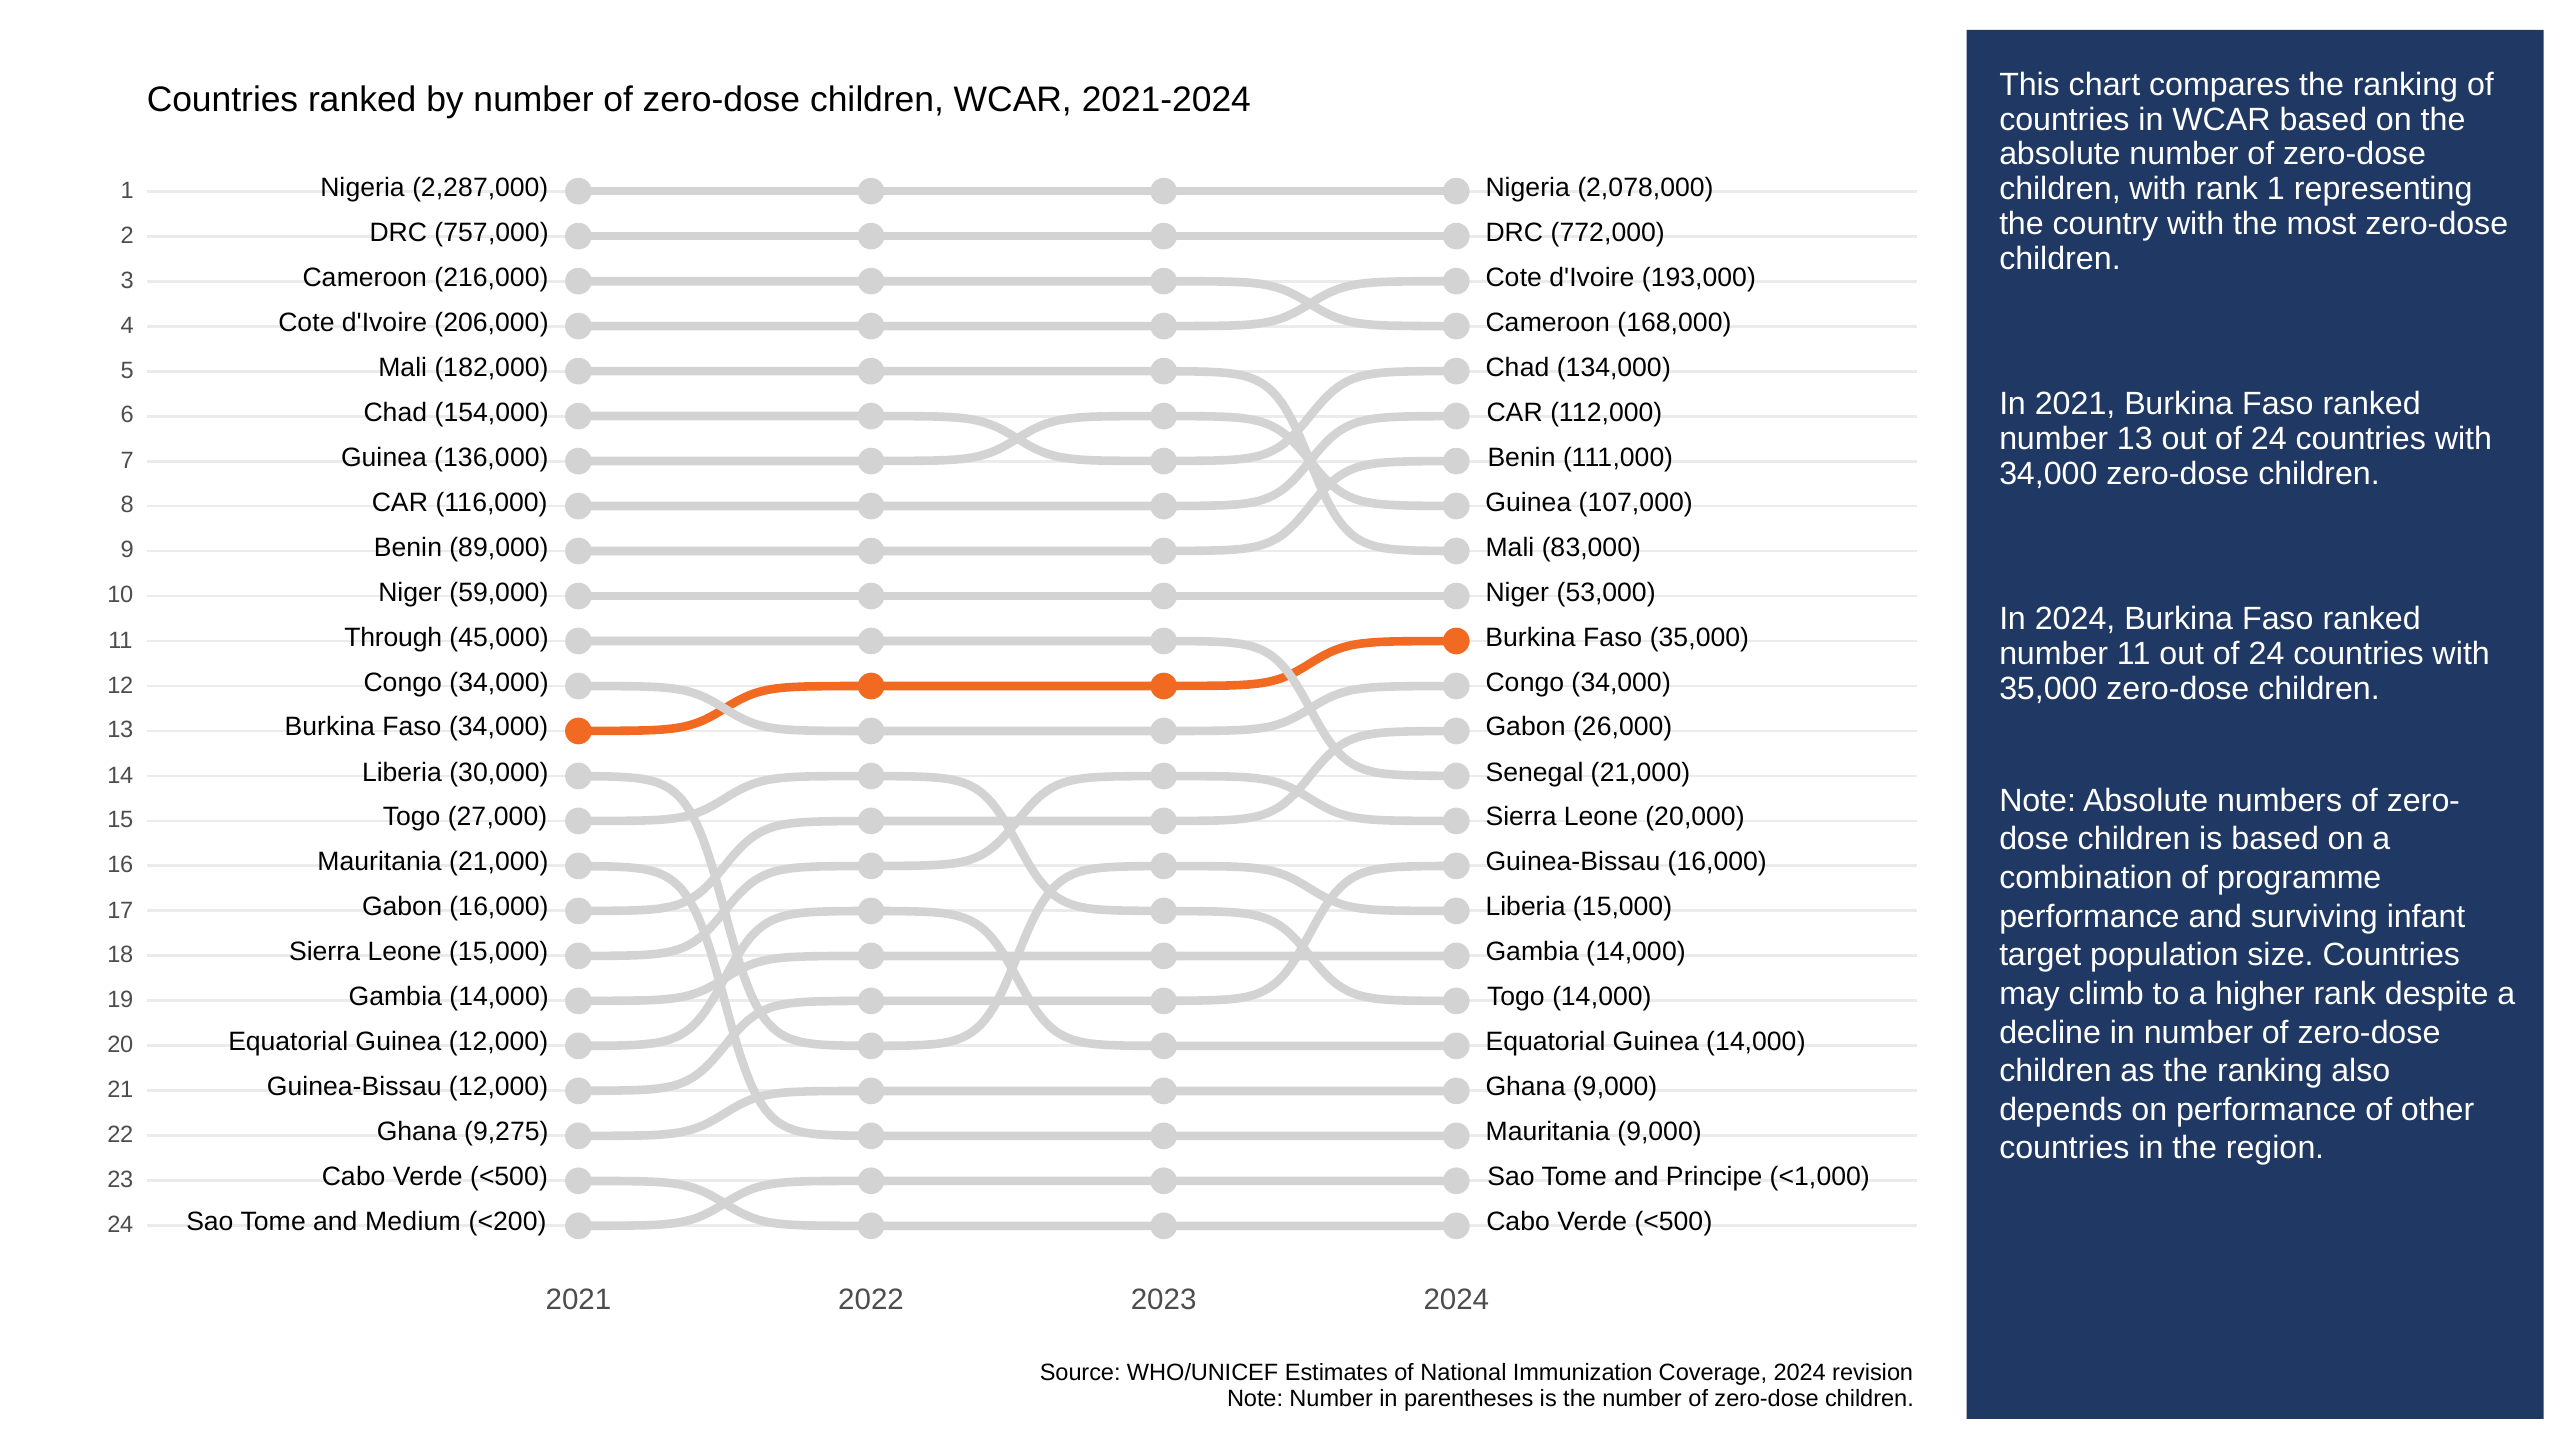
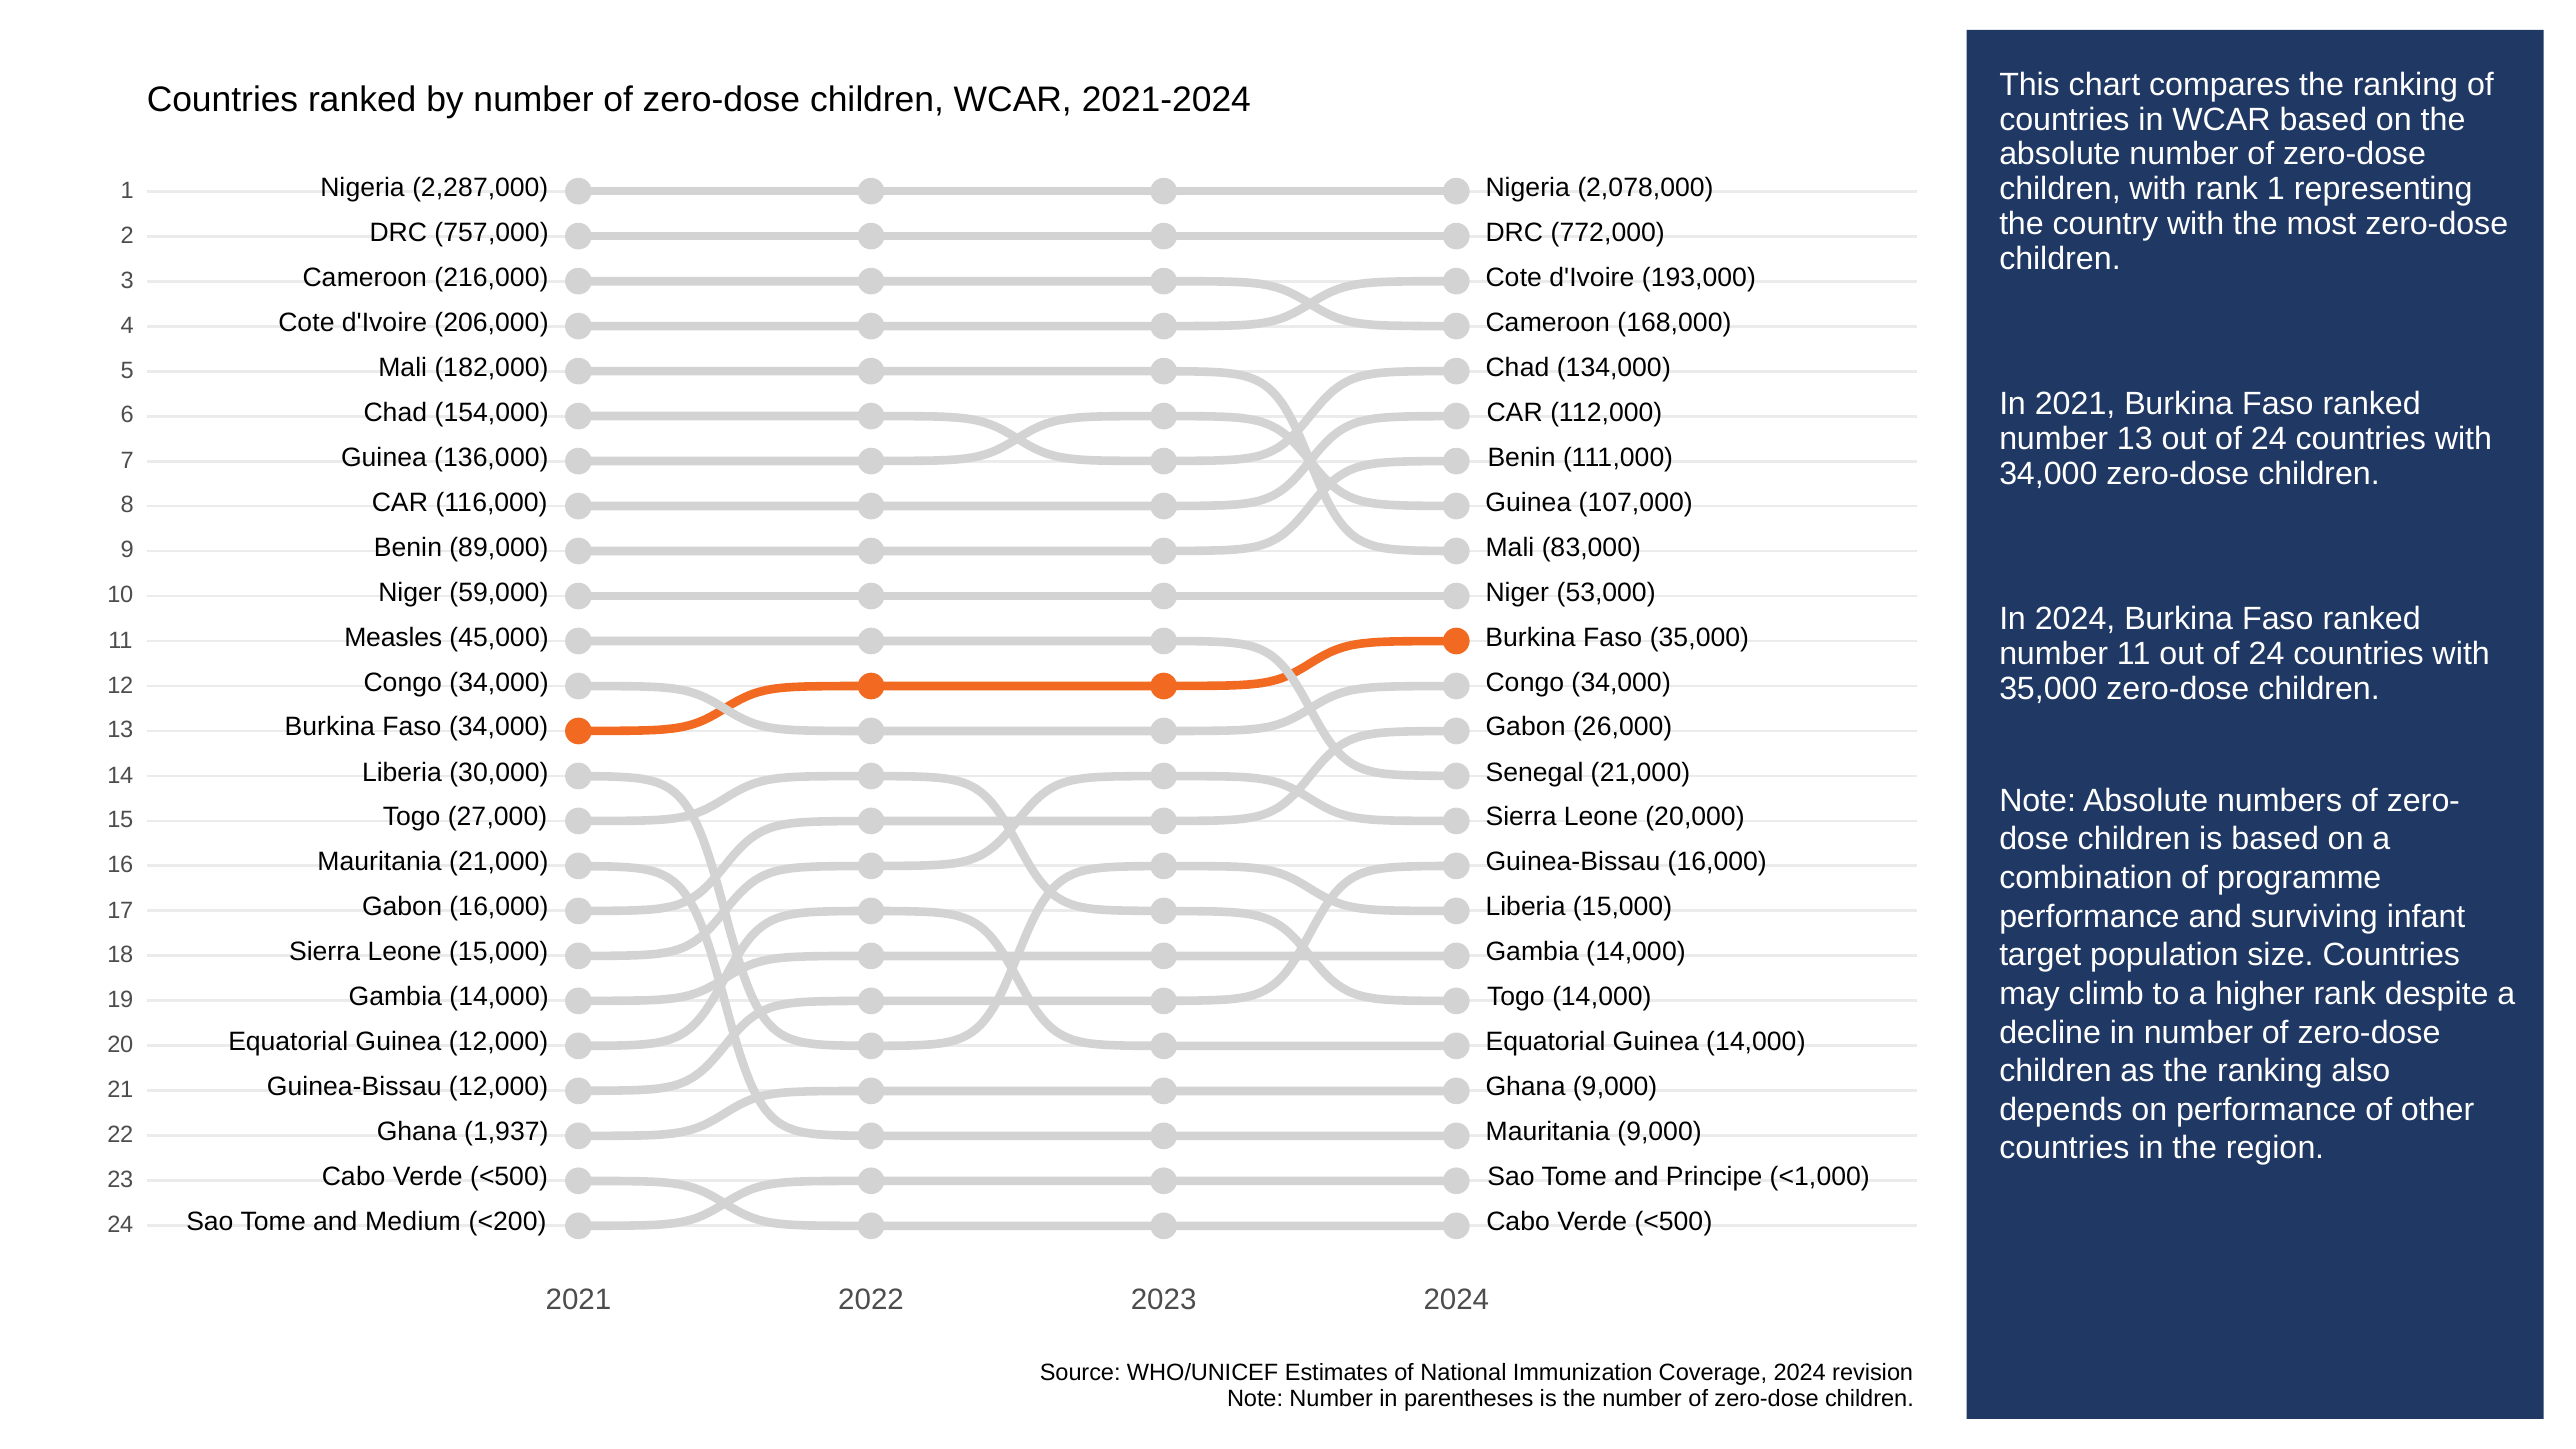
Through: Through -> Measles
9,275: 9,275 -> 1,937
